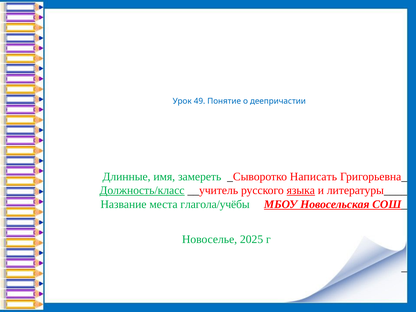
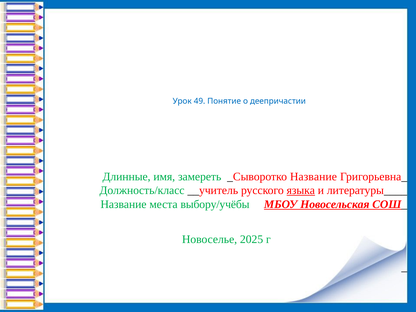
_Сыворотко Написать: Написать -> Название
Должность/класс underline: present -> none
глагола/учёбы: глагола/учёбы -> выбору/учёбы
